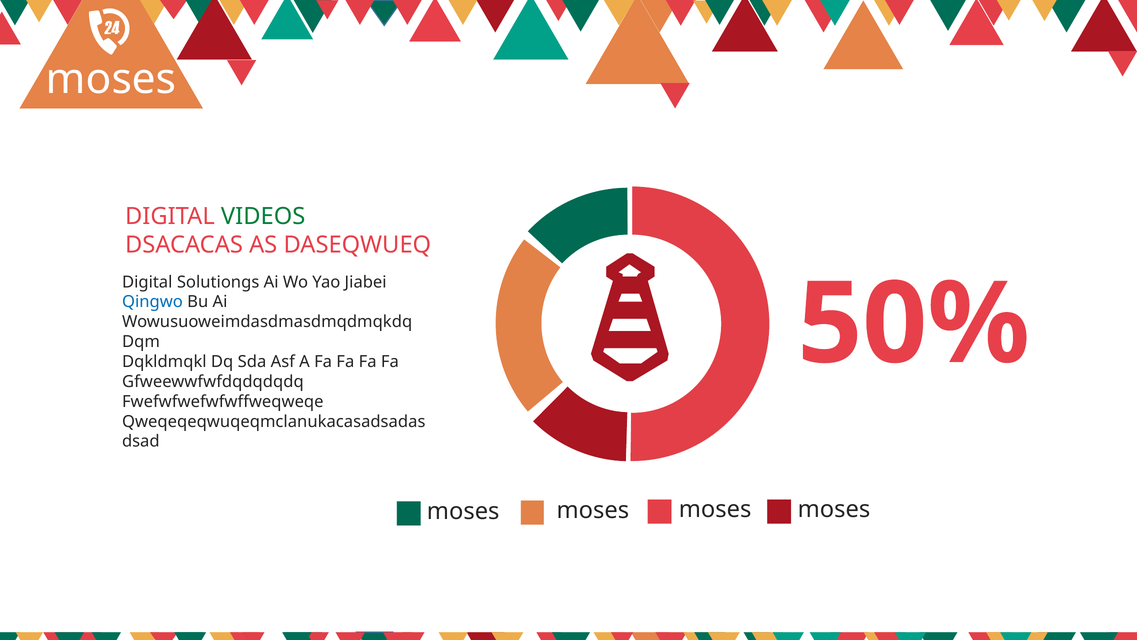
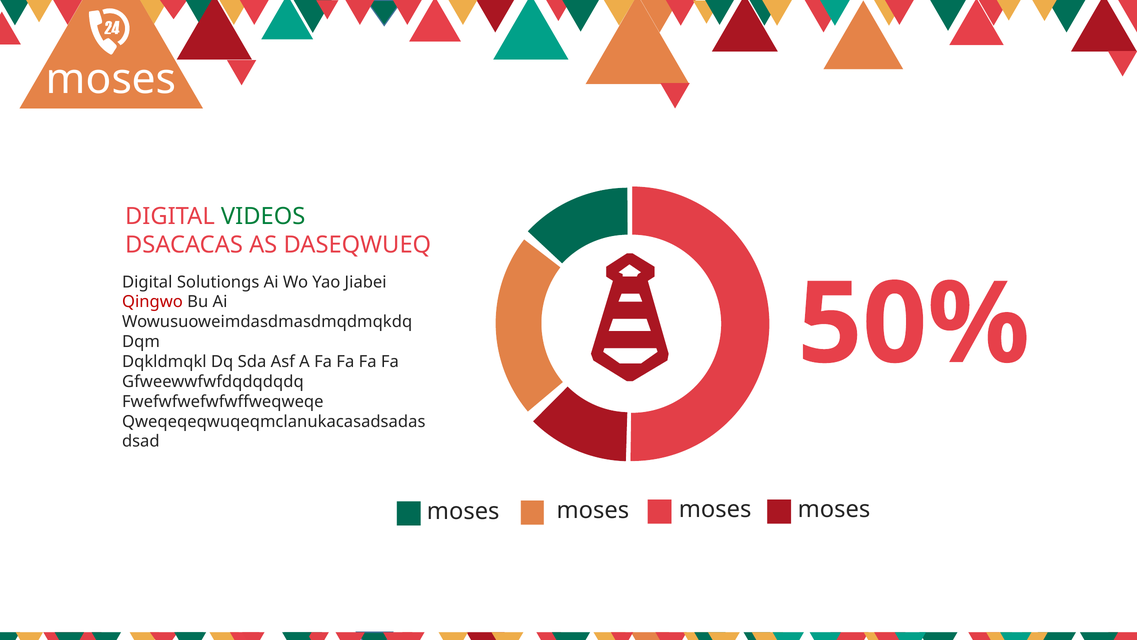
Qingwo colour: blue -> red
